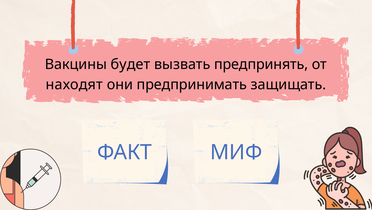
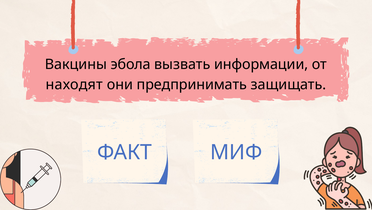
будет: будет -> эбола
предпринять: предпринять -> информации
